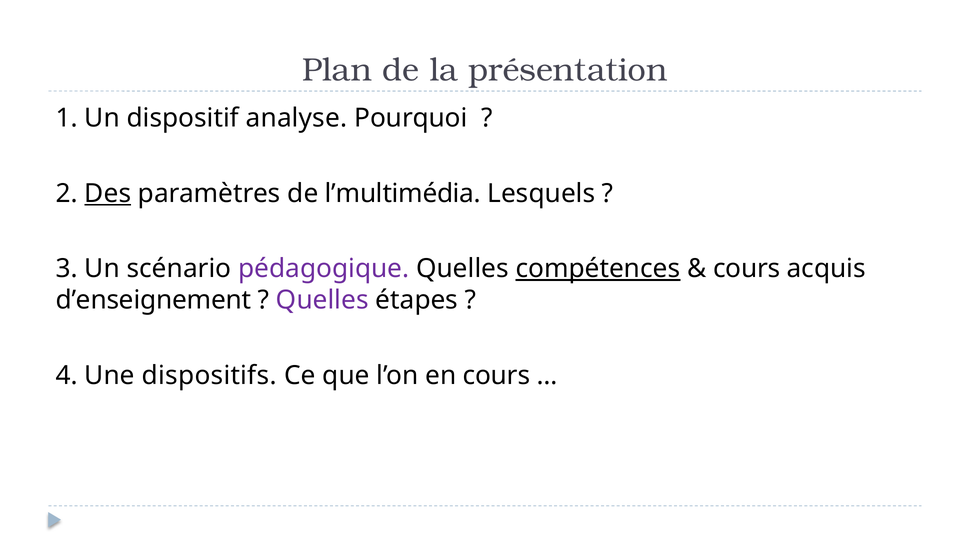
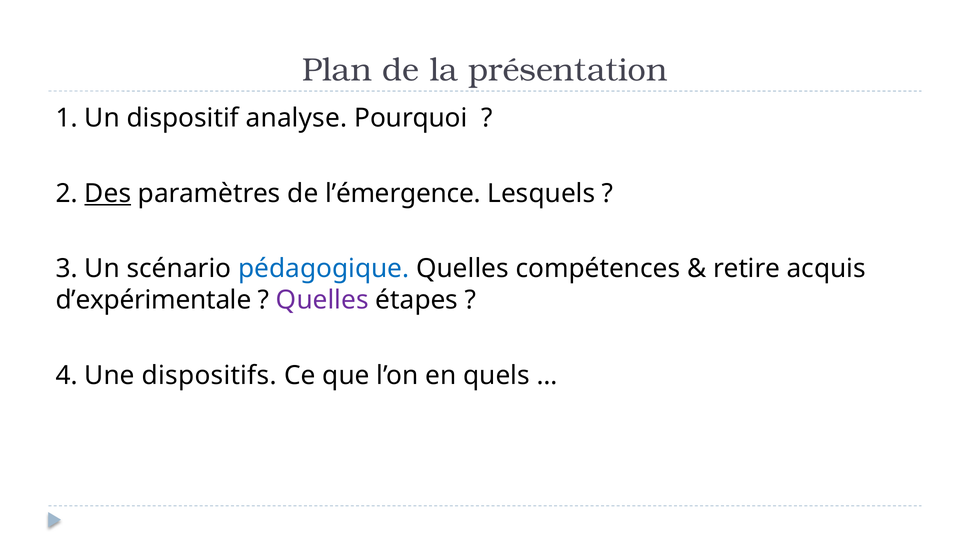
l’multimédia: l’multimédia -> l’émergence
pédagogique colour: purple -> blue
compétences underline: present -> none
cours at (747, 268): cours -> retire
d’enseignement: d’enseignement -> d’expérimentale
en cours: cours -> quels
